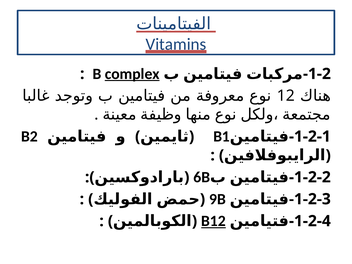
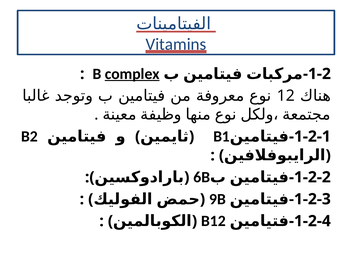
B12 underline: present -> none
